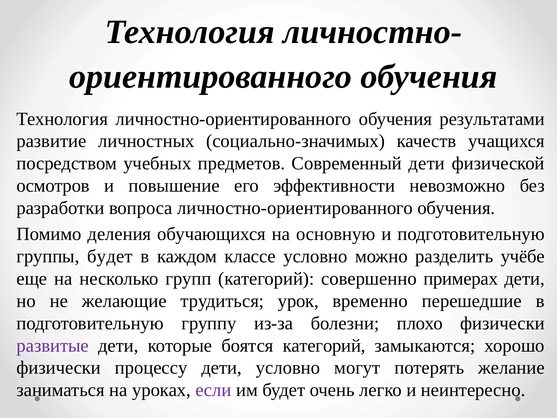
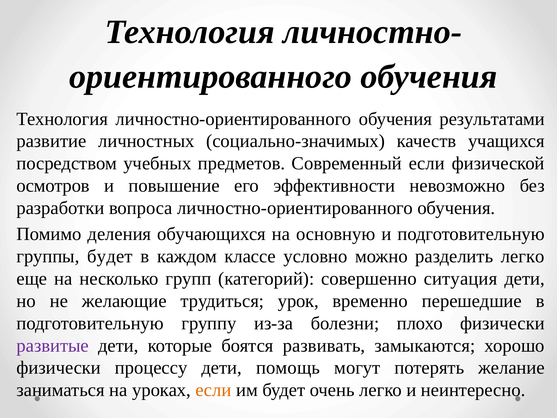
Современный дети: дети -> если
разделить учёбе: учёбе -> легко
примерах: примерах -> ситуация
боятся категорий: категорий -> развивать
дети условно: условно -> помощь
если at (213, 390) colour: purple -> orange
